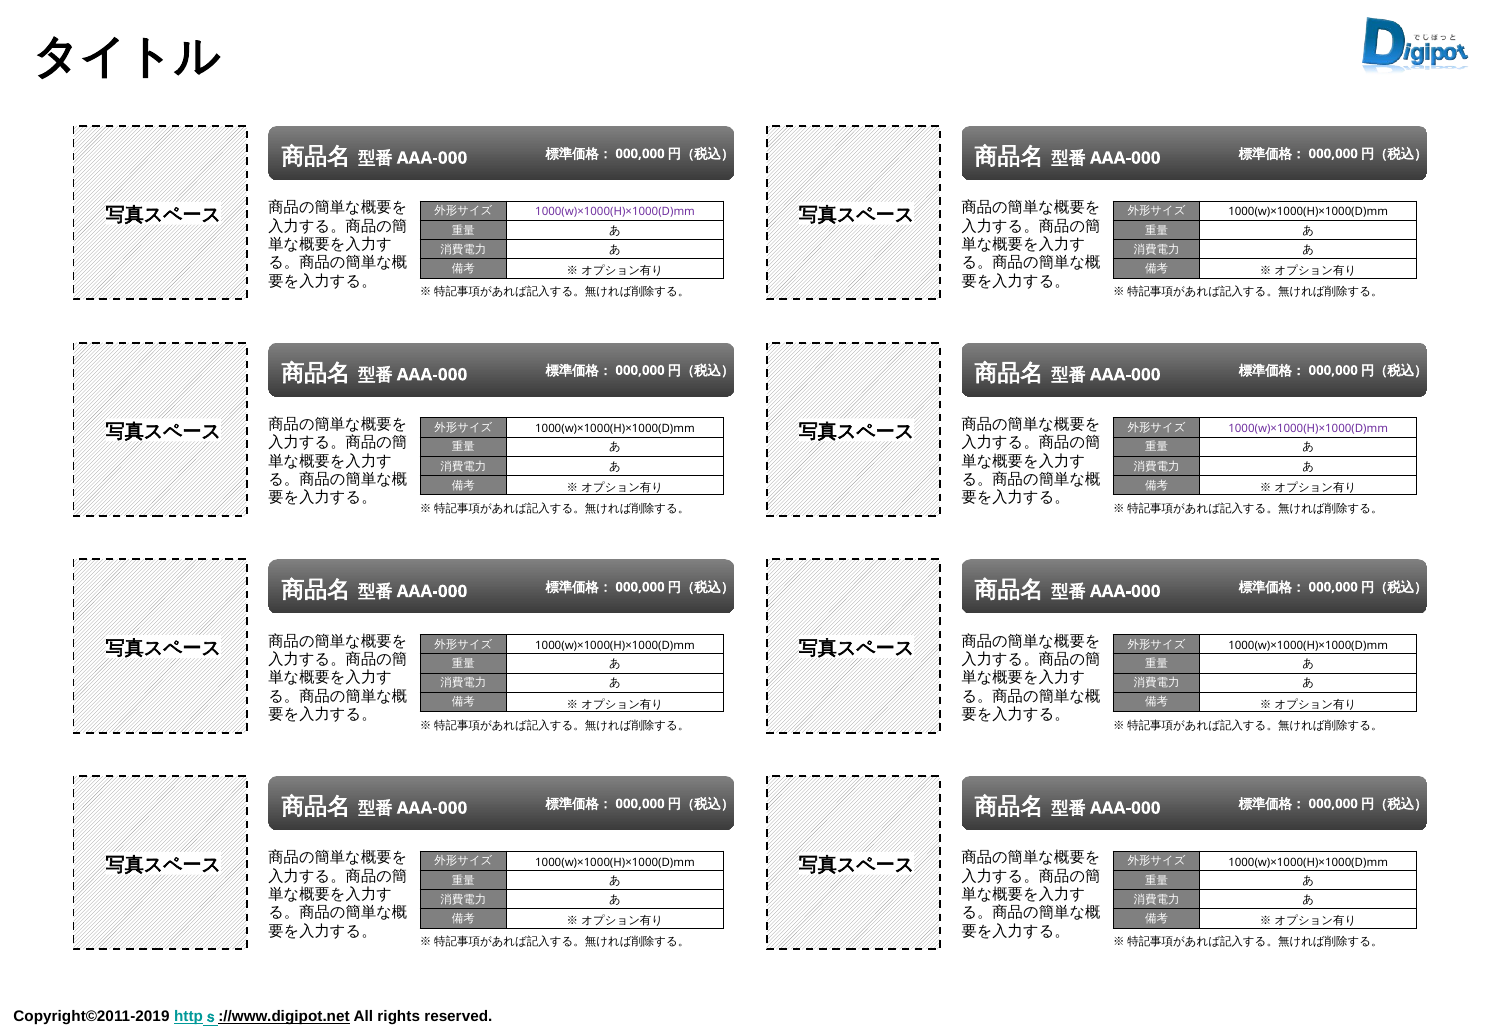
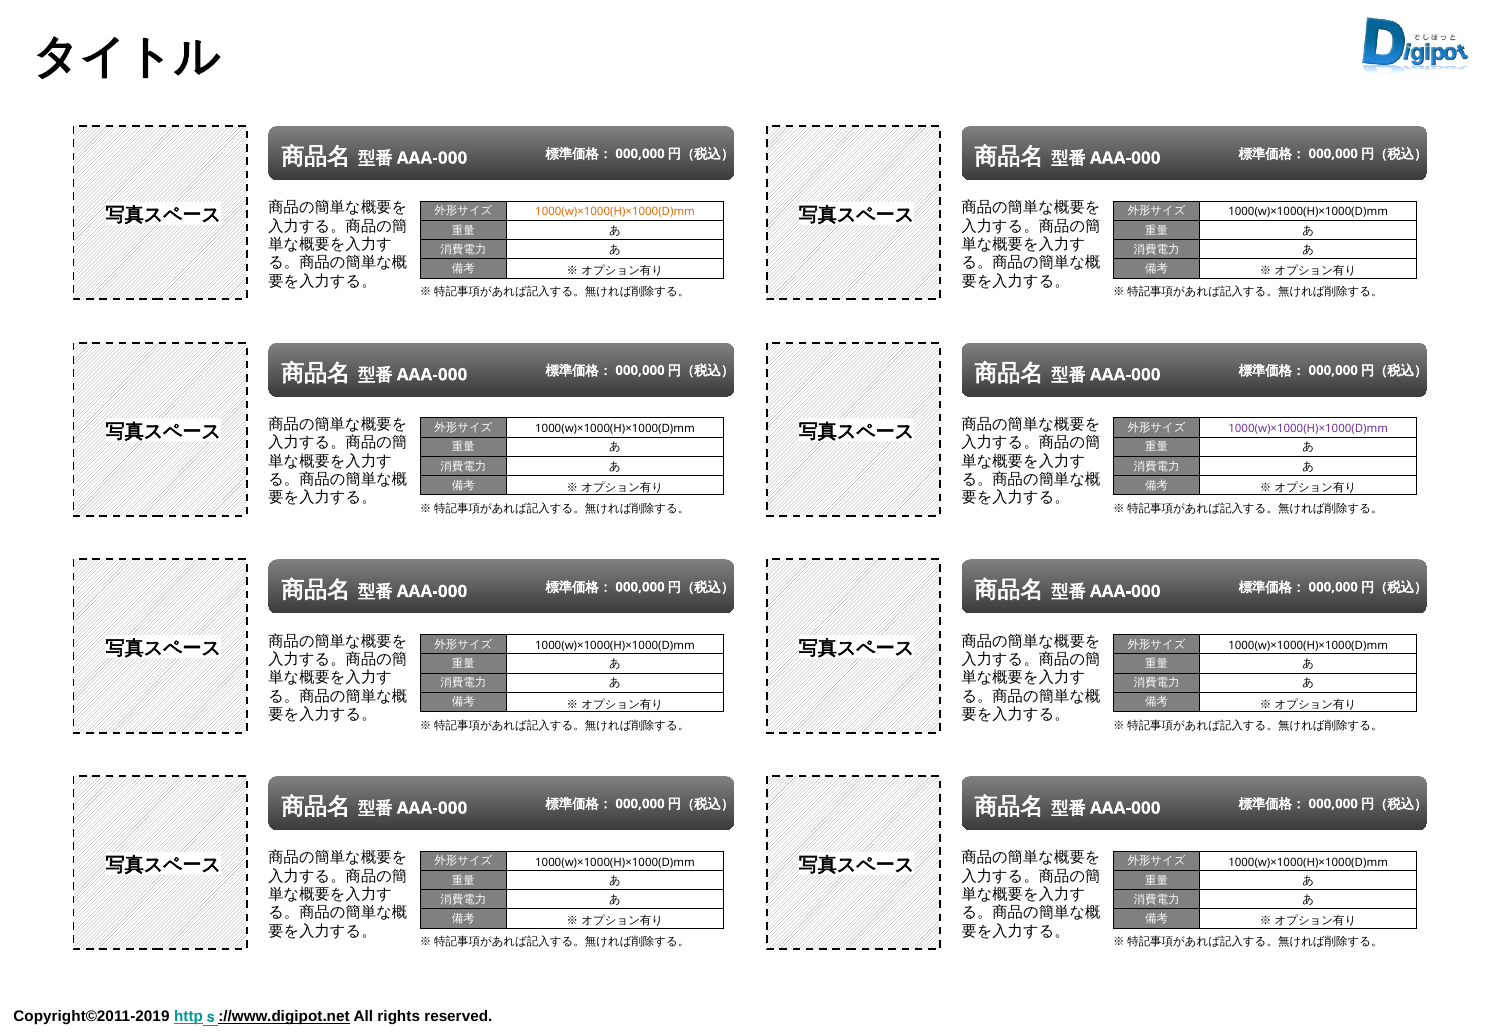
1000(w)×1000(H)×1000(D)mm at (615, 212) colour: purple -> orange
